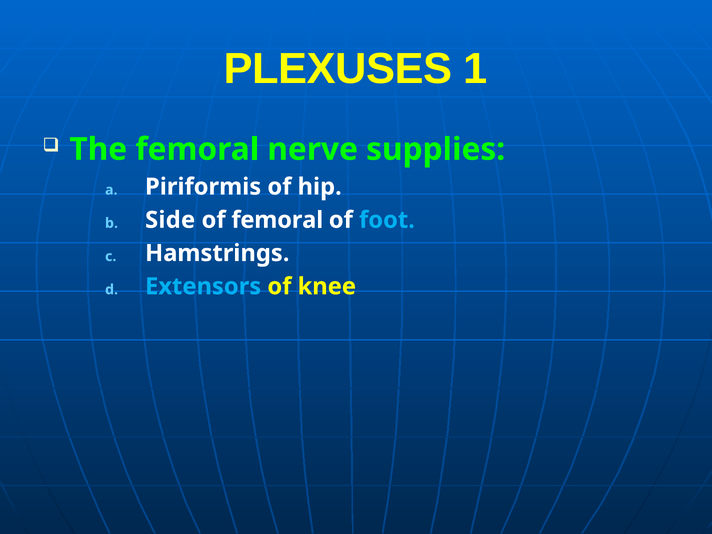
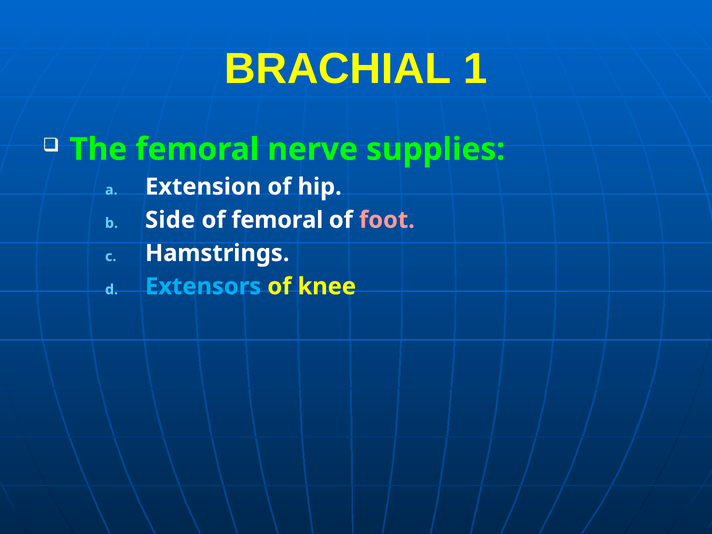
PLEXUSES: PLEXUSES -> BRACHIAL
Piriformis: Piriformis -> Extension
foot colour: light blue -> pink
